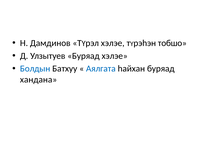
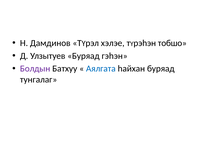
Буряад хэлэе: хэлэе -> гэhэн
Болдын colour: blue -> purple
хандана: хандана -> тунгалаг
